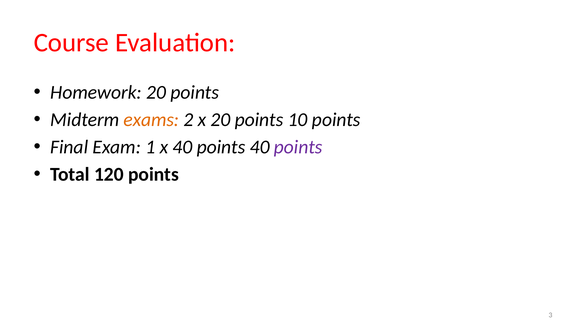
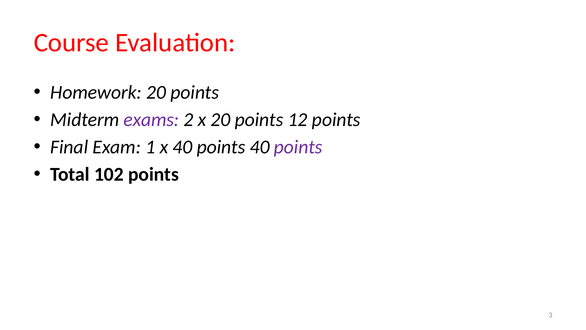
exams colour: orange -> purple
10: 10 -> 12
120: 120 -> 102
